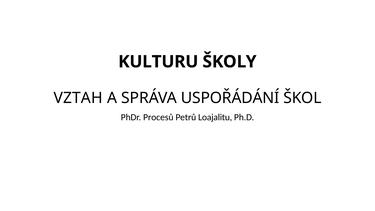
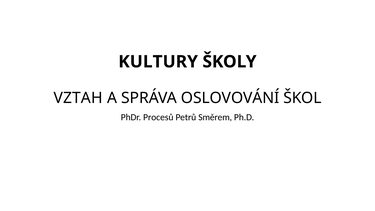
KULTURU: KULTURU -> KULTURY
USPOŘÁDÁNÍ: USPOŘÁDÁNÍ -> OSLOVOVÁNÍ
Loajalitu: Loajalitu -> Směrem
